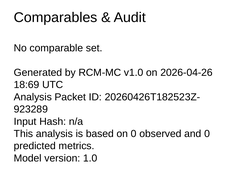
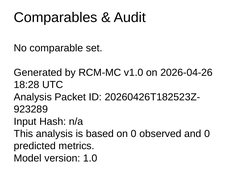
18:69: 18:69 -> 18:28
